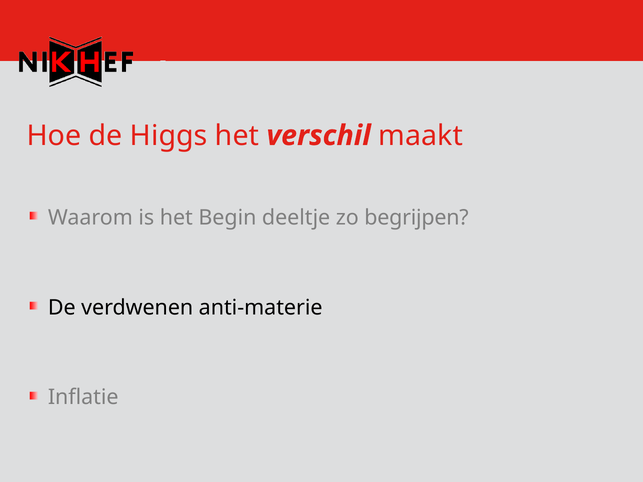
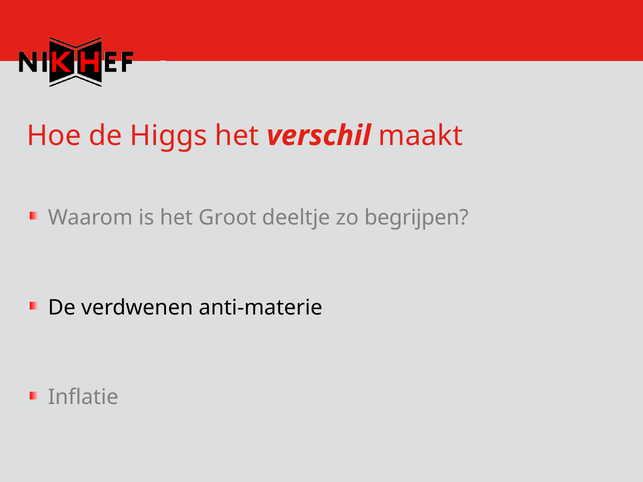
Begin: Begin -> Groot
